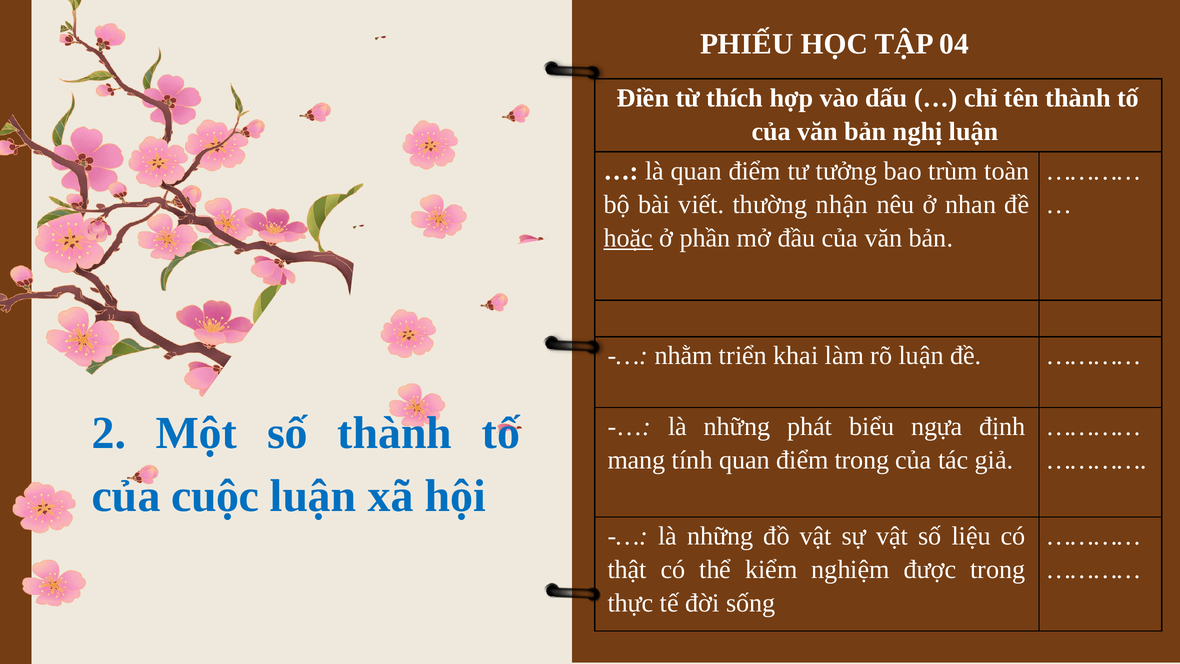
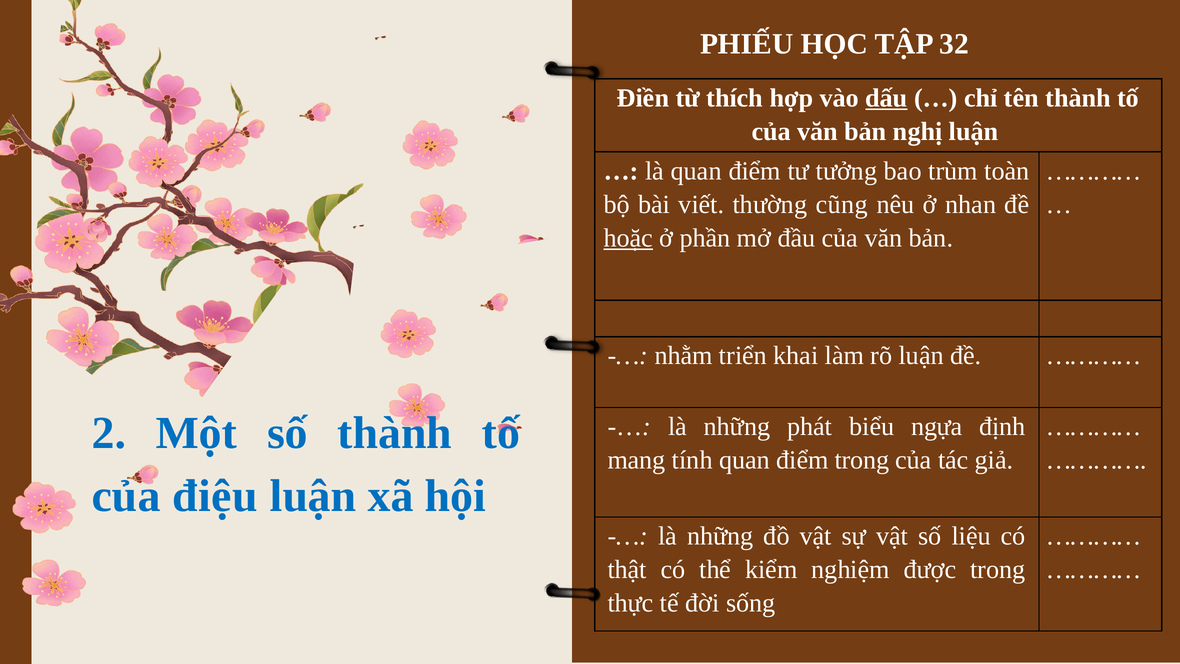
04: 04 -> 32
dấu underline: none -> present
nhận: nhận -> cũng
cuộc: cuộc -> điệu
